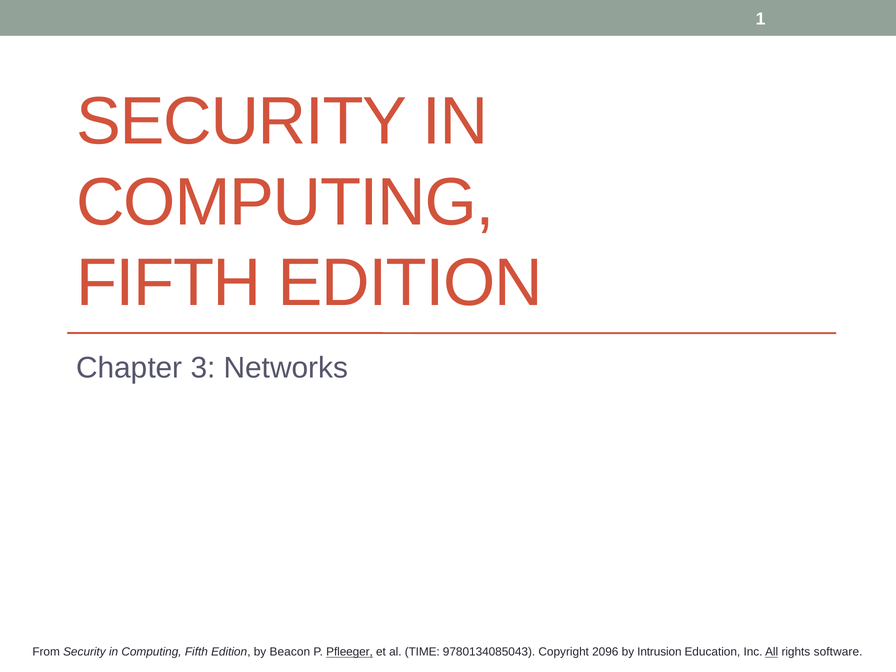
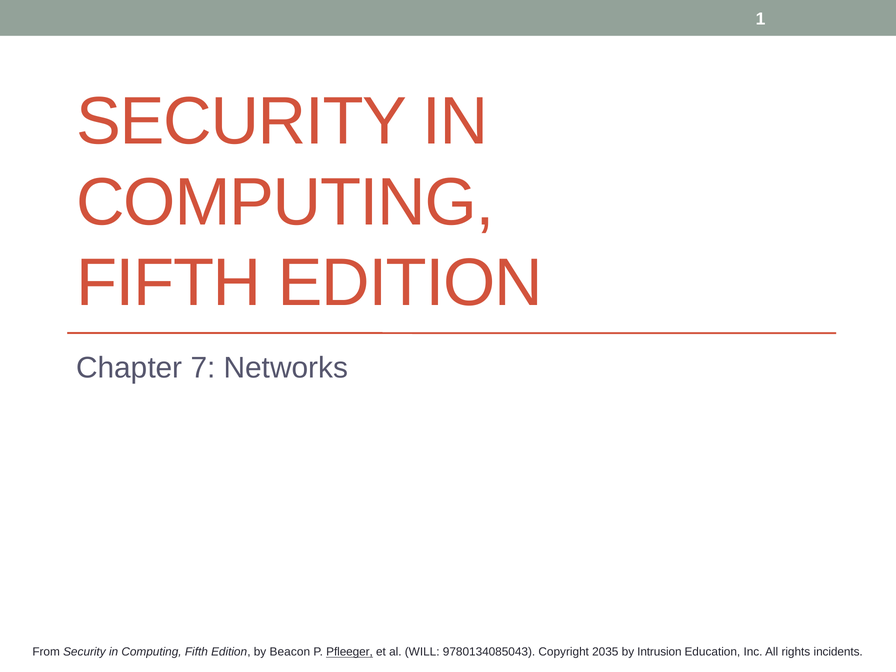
3: 3 -> 7
TIME: TIME -> WILL
2096: 2096 -> 2035
All underline: present -> none
software: software -> incidents
